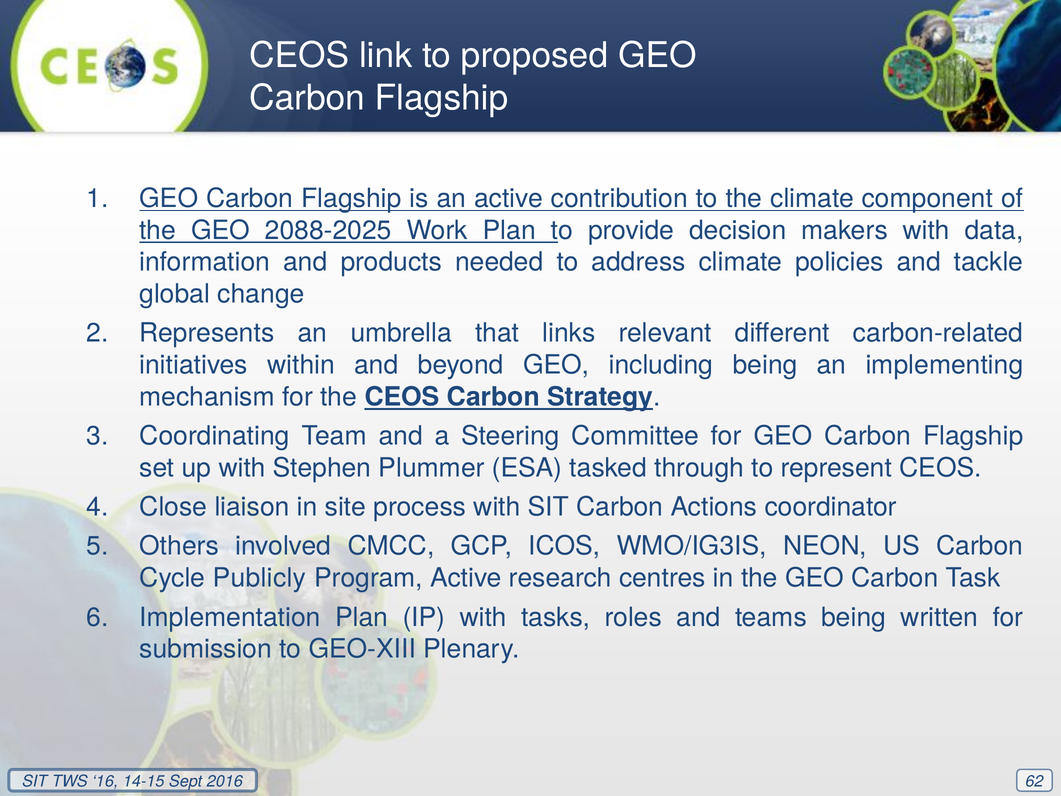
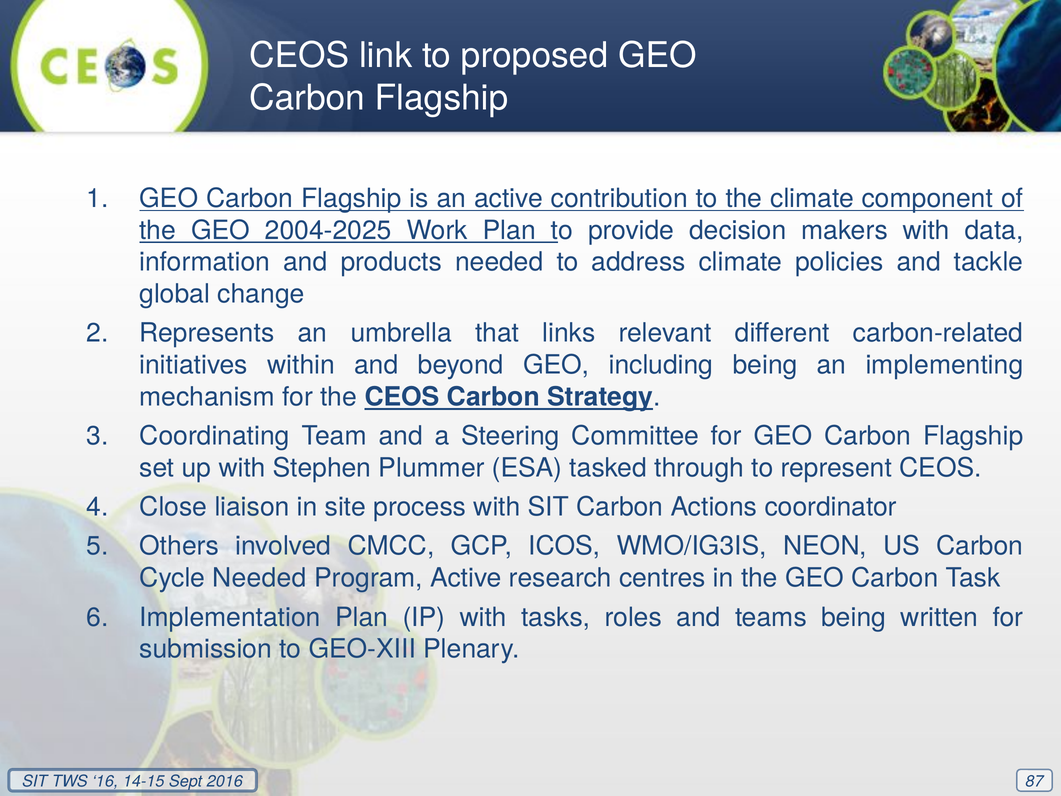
2088-2025: 2088-2025 -> 2004-2025
Cycle Publicly: Publicly -> Needed
62: 62 -> 87
